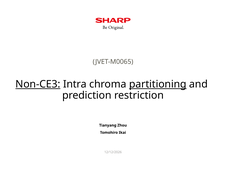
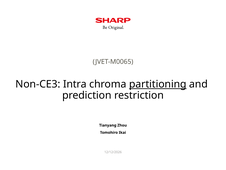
Non-CE3 underline: present -> none
